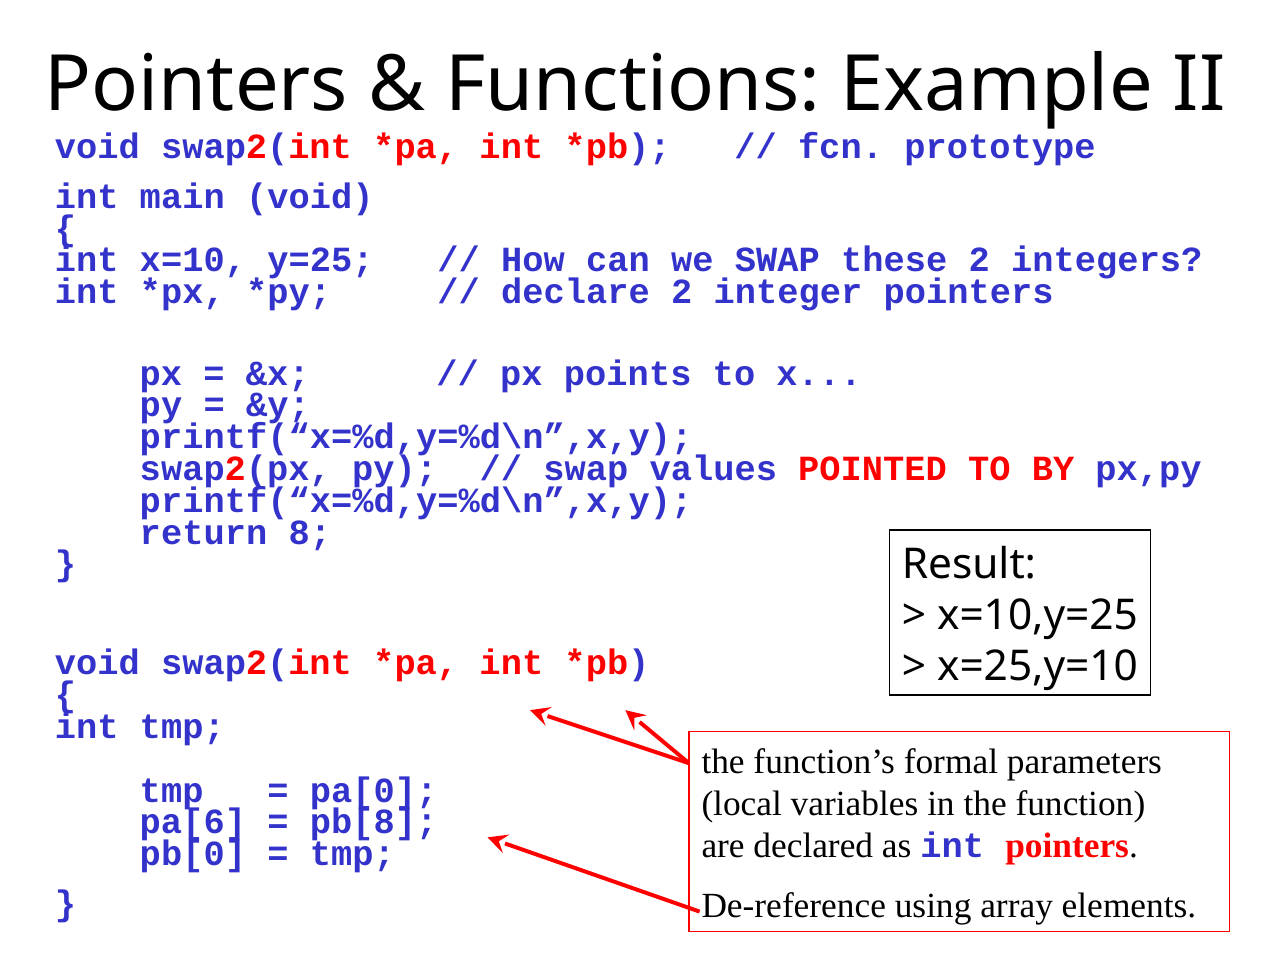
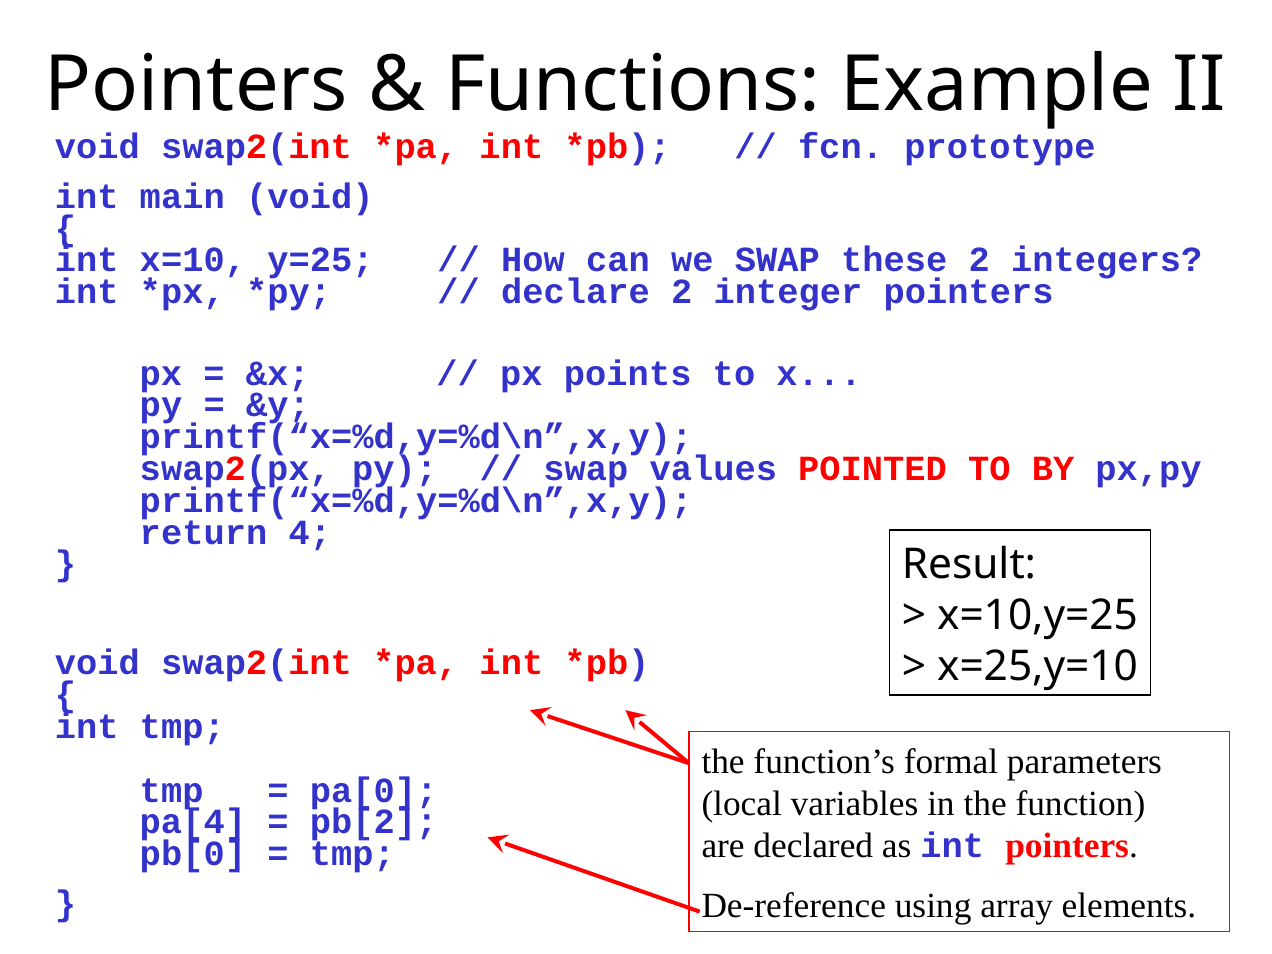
8: 8 -> 4
pa[6: pa[6 -> pa[4
pb[8: pb[8 -> pb[2
